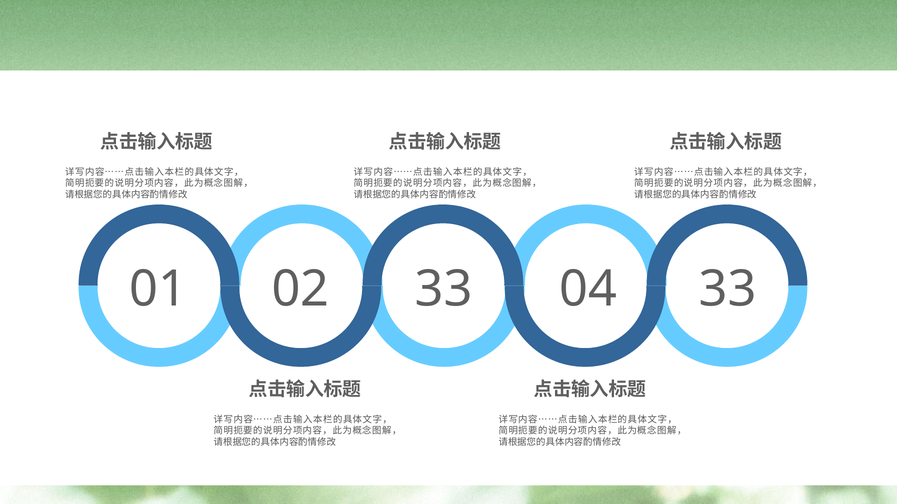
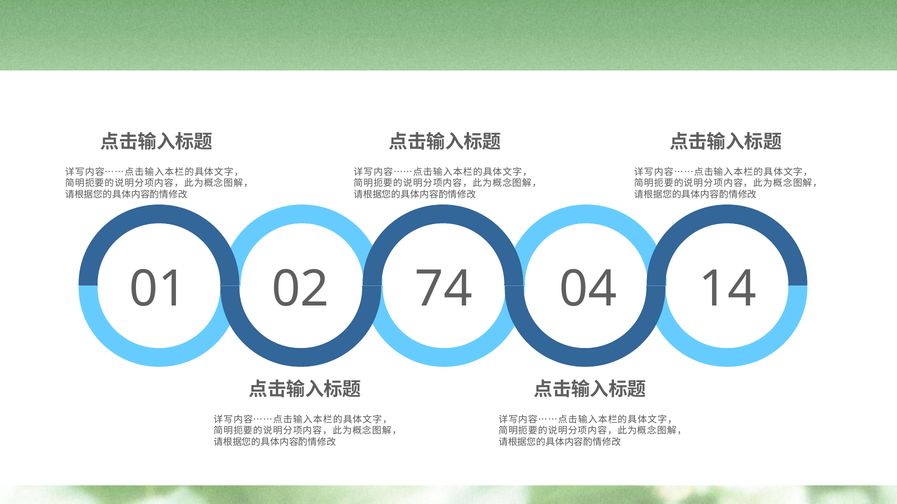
02 33: 33 -> 74
04 33: 33 -> 14
